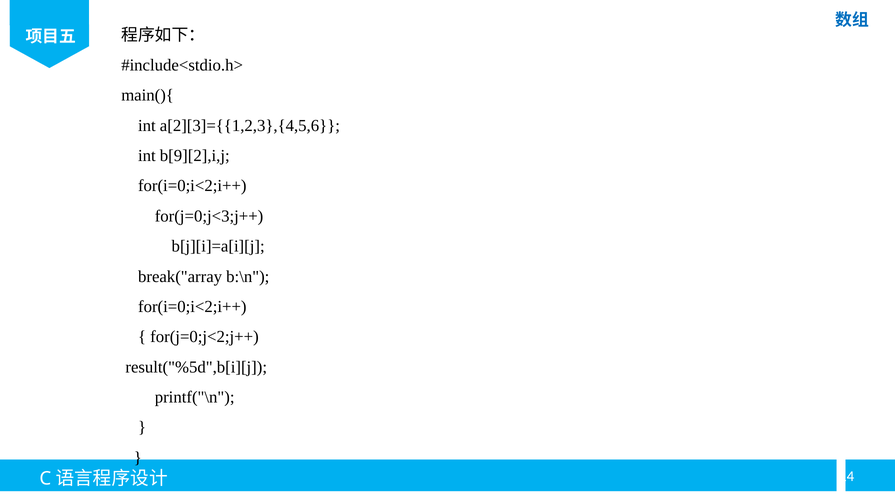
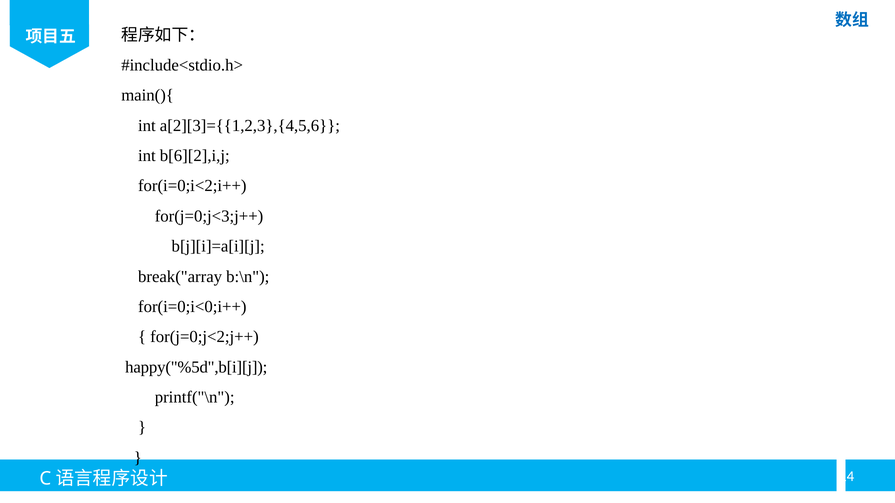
b[9][2],i,j: b[9][2],i,j -> b[6][2],i,j
for(i=0;i<2;i++ at (192, 307): for(i=0;i<2;i++ -> for(i=0;i<0;i++
result("%5d",b[i][j: result("%5d",b[i][j -> happy("%5d",b[i][j
